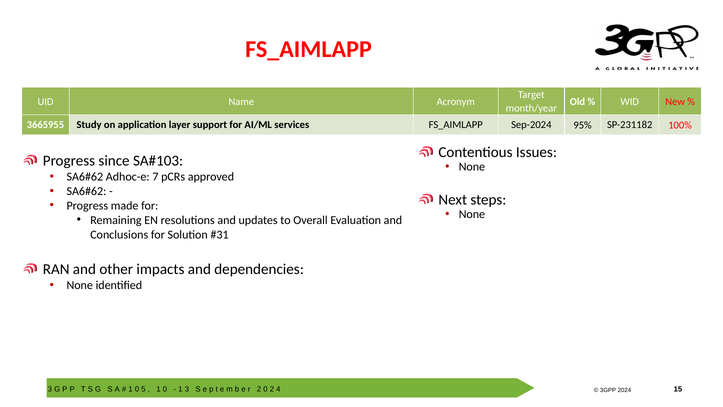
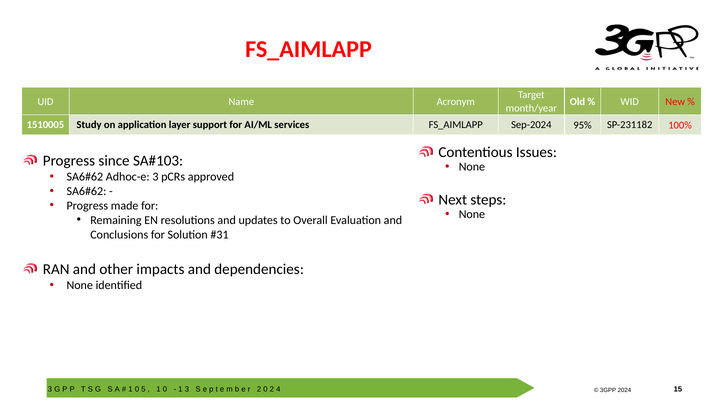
3665955: 3665955 -> 1510005
Adhoc-e 7: 7 -> 3
